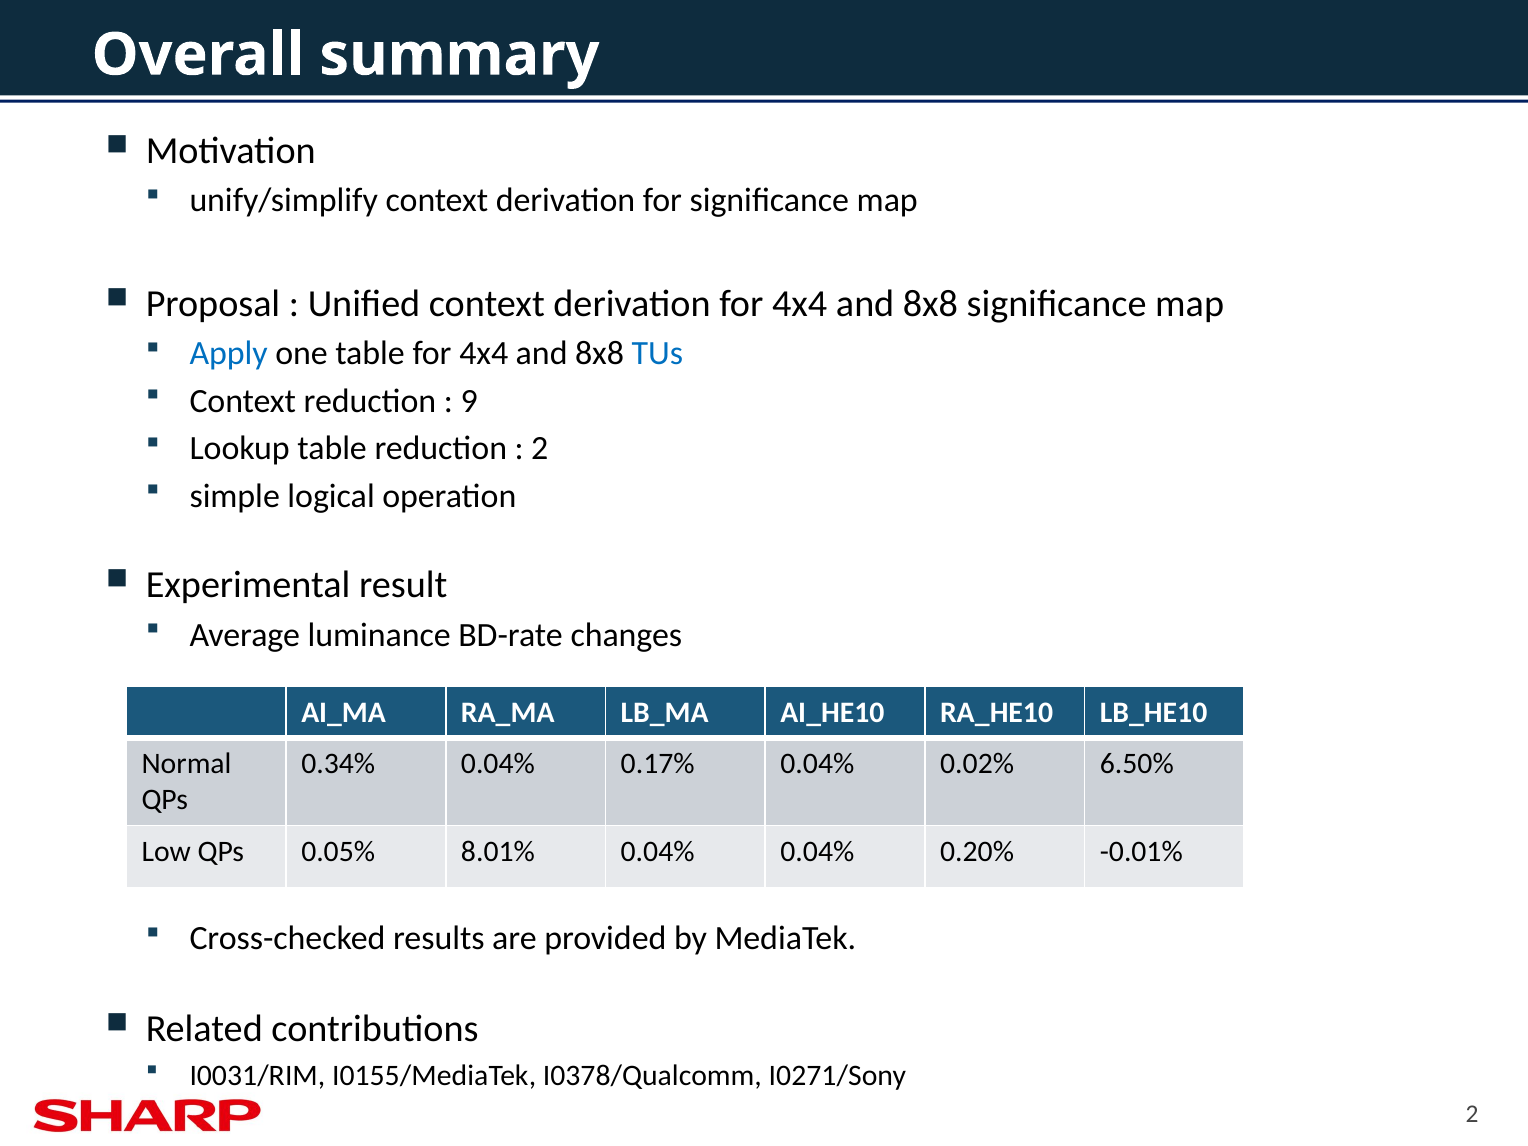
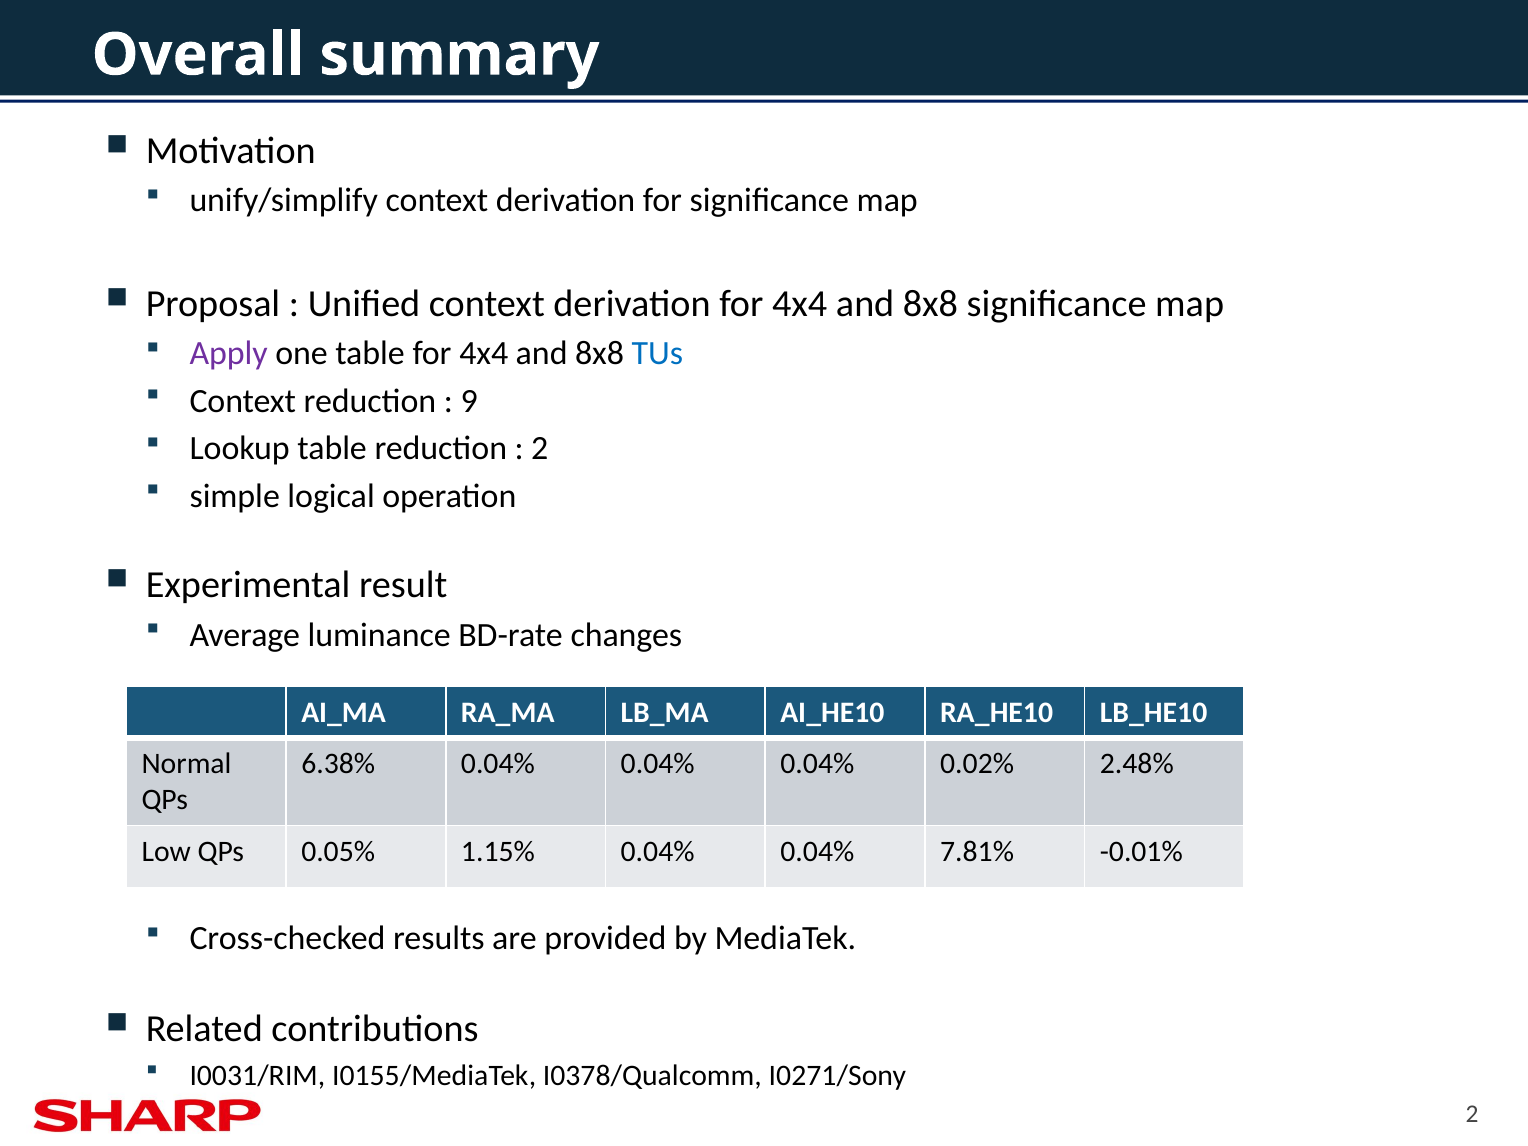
Apply colour: blue -> purple
0.34%: 0.34% -> 6.38%
0.17% at (658, 764): 0.17% -> 0.04%
6.50%: 6.50% -> 2.48%
8.01%: 8.01% -> 1.15%
0.20%: 0.20% -> 7.81%
